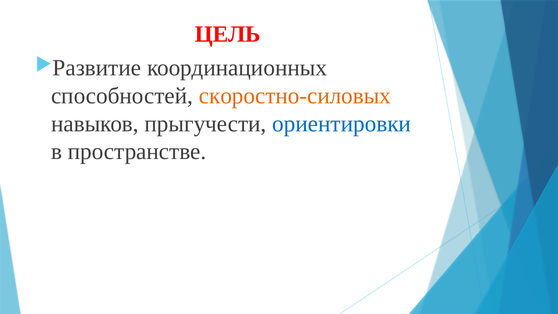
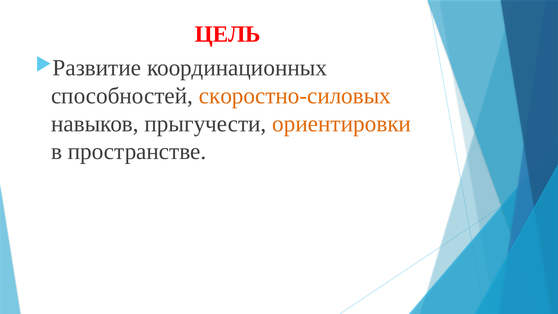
ориентировки colour: blue -> orange
